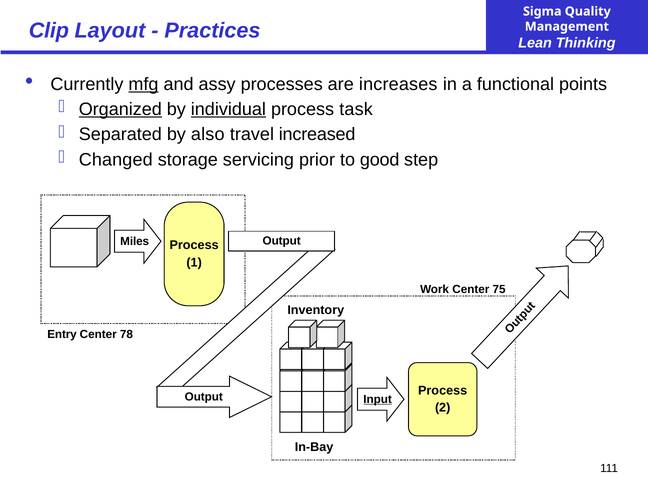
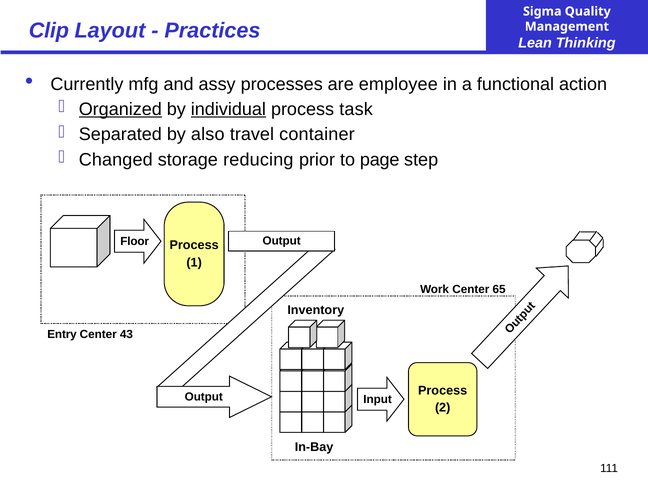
mfg underline: present -> none
increases: increases -> employee
points: points -> action
increased: increased -> container
servicing: servicing -> reducing
good: good -> page
Miles: Miles -> Floor
75: 75 -> 65
78: 78 -> 43
Input underline: present -> none
